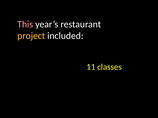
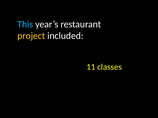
This colour: pink -> light blue
